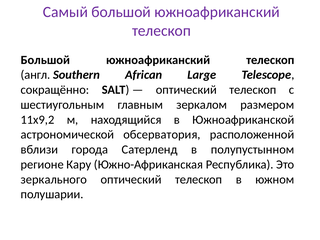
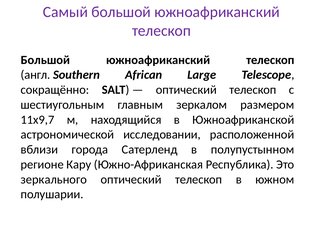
11х9,2: 11х9,2 -> 11х9,7
обсерватория: обсерватория -> исследовании
